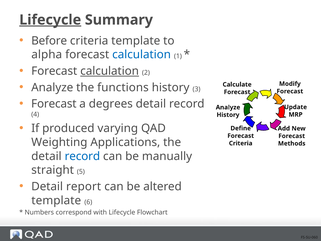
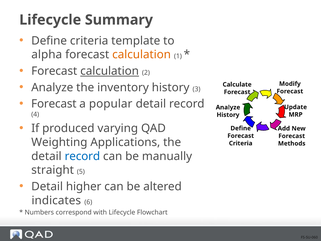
Lifecycle at (50, 20) underline: present -> none
Before at (49, 41): Before -> Define
calculation at (142, 55) colour: blue -> orange
functions: functions -> inventory
degrees: degrees -> popular
report: report -> higher
template at (56, 200): template -> indicates
